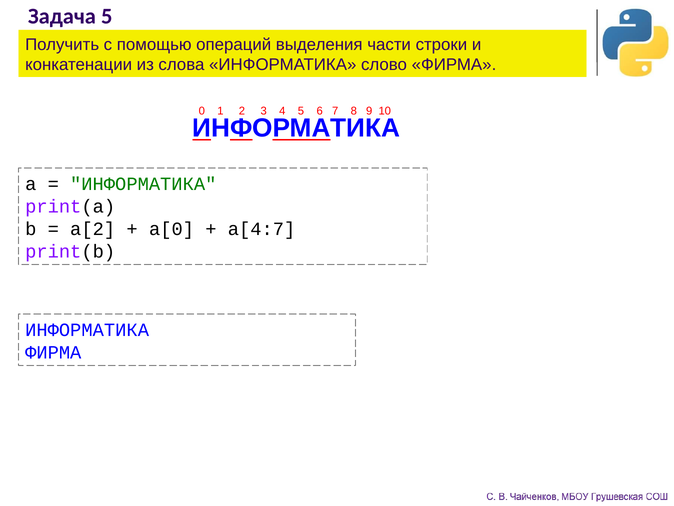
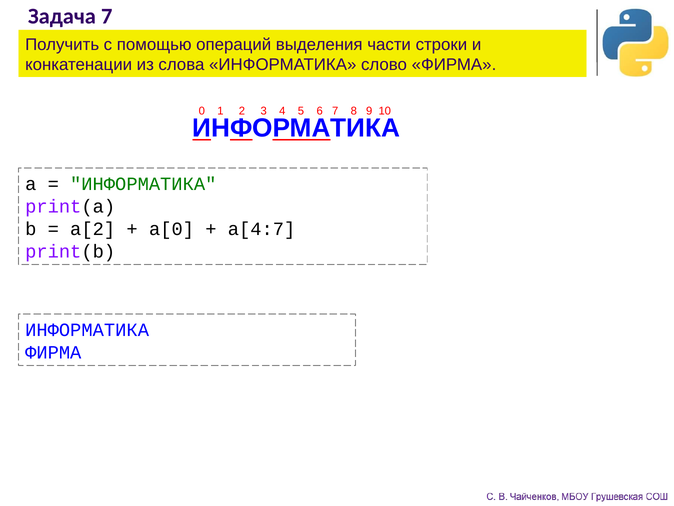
Задача 5: 5 -> 7
